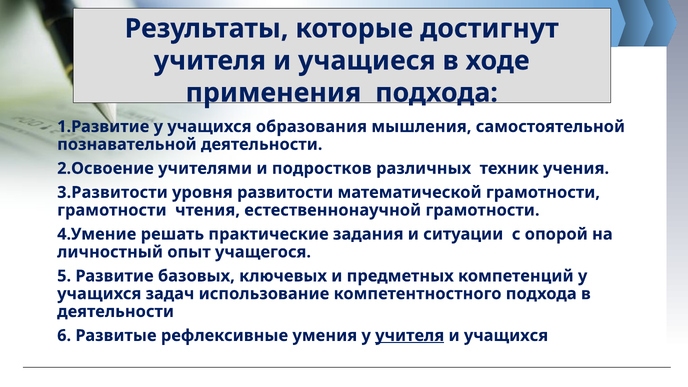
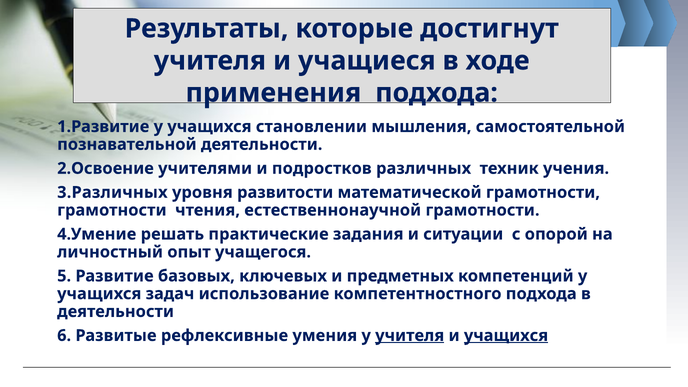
образования: образования -> становлении
3.Развитости: 3.Развитости -> 3.Различных
учащихся at (506, 336) underline: none -> present
